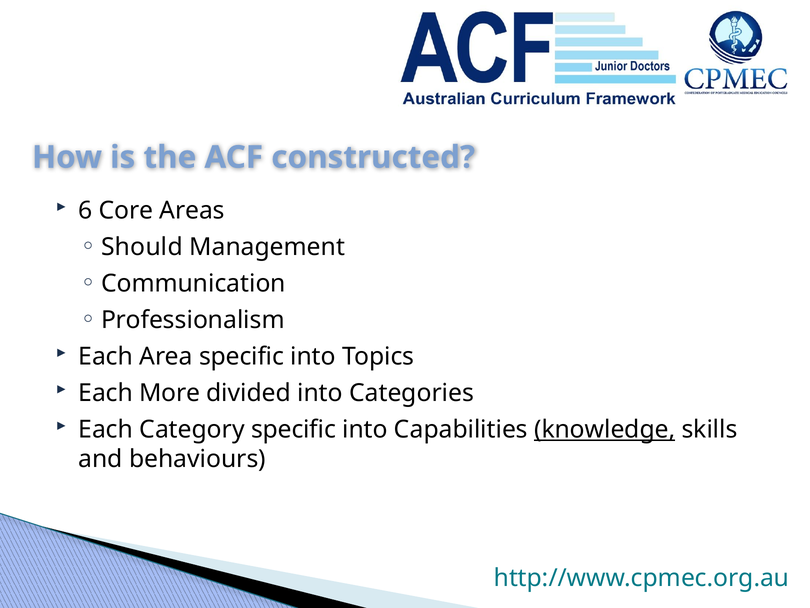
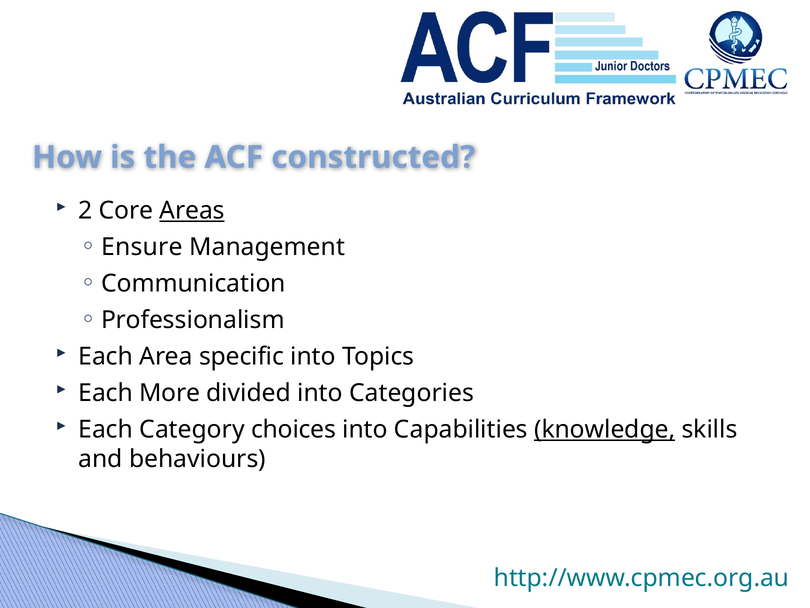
6: 6 -> 2
Areas underline: none -> present
Should: Should -> Ensure
Category specific: specific -> choices
